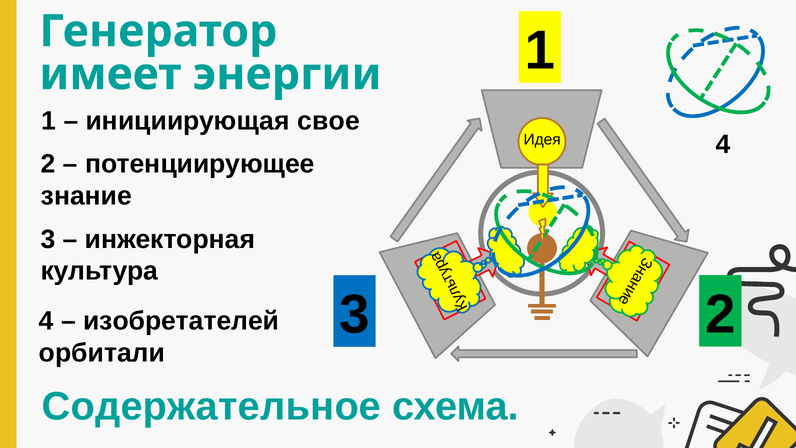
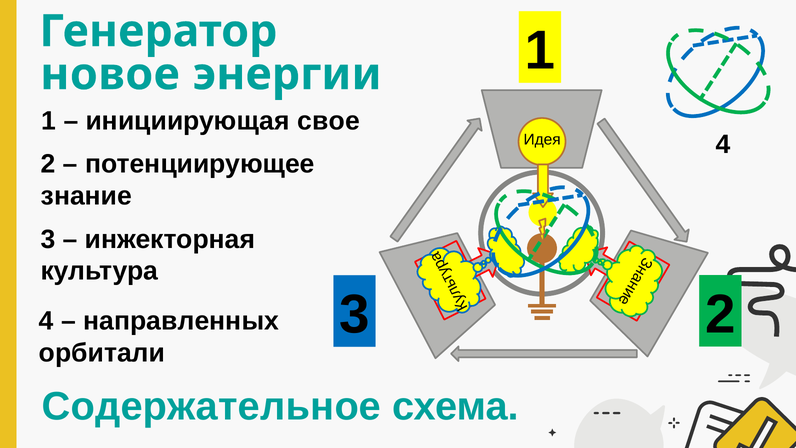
имеет: имеет -> новое
изобретателей: изобретателей -> направленных
